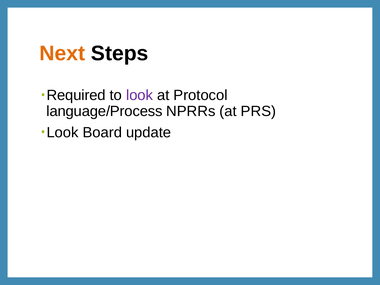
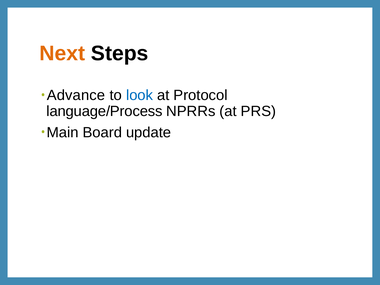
Required: Required -> Advance
look at (140, 95) colour: purple -> blue
Look at (63, 132): Look -> Main
